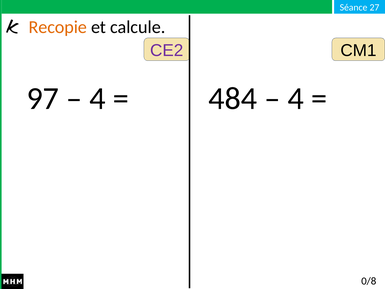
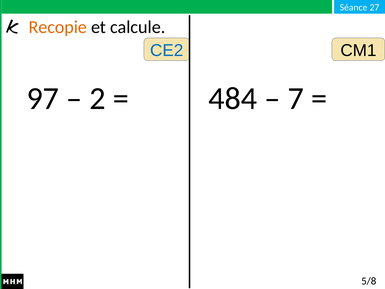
CE2 colour: purple -> blue
4 at (98, 99): 4 -> 2
4 at (296, 99): 4 -> 7
0/8: 0/8 -> 5/8
